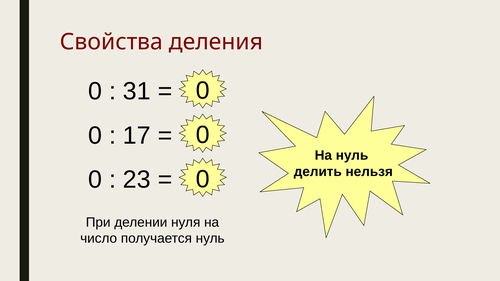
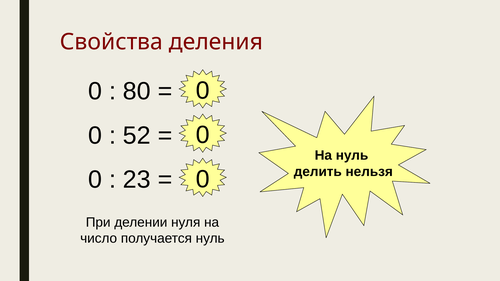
31: 31 -> 80
17: 17 -> 52
